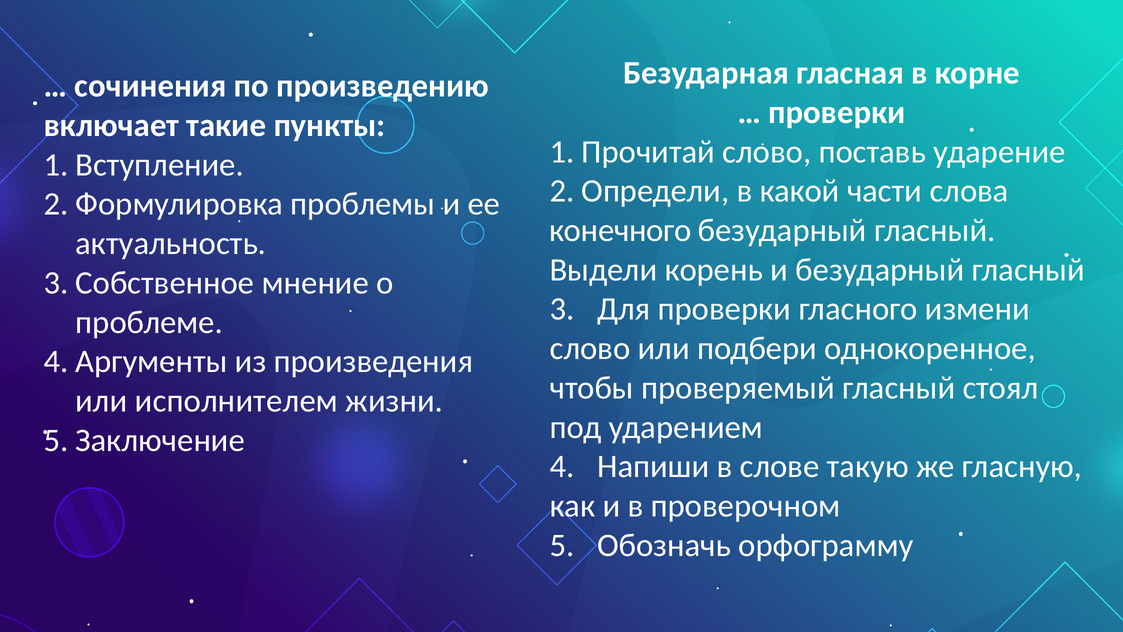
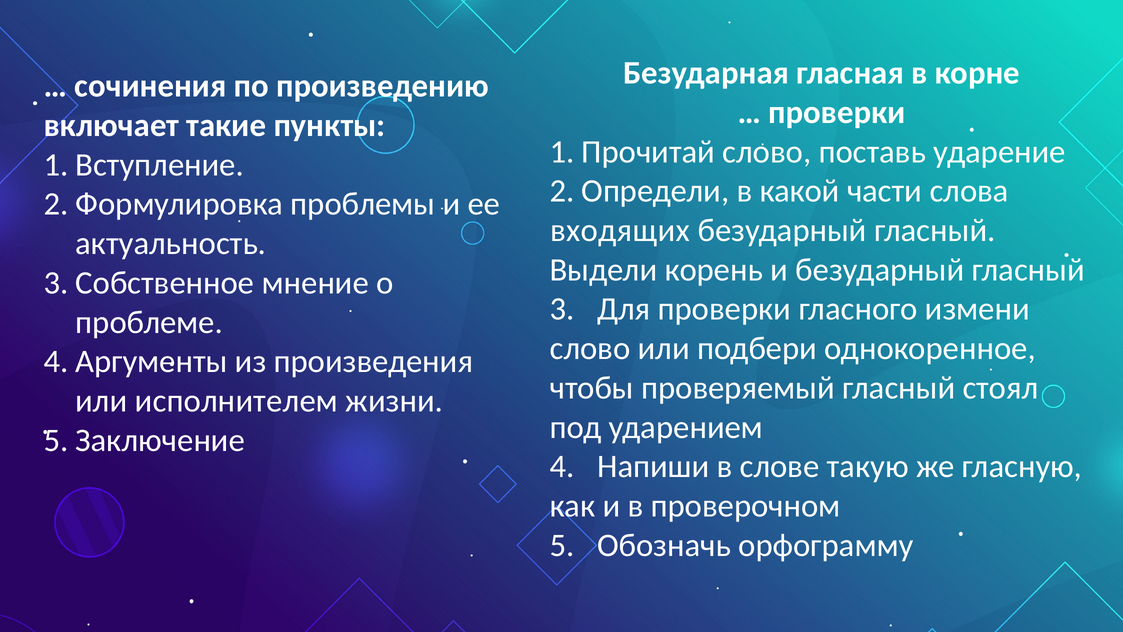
конечного: конечного -> входящих
